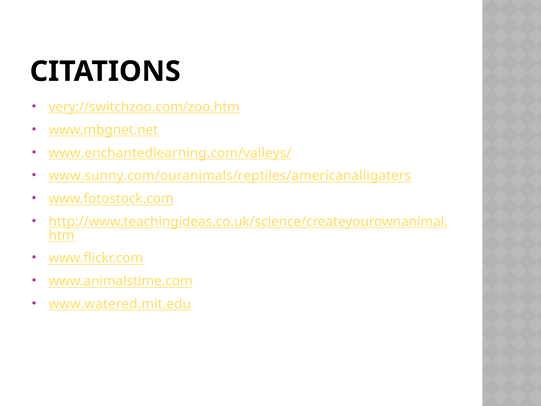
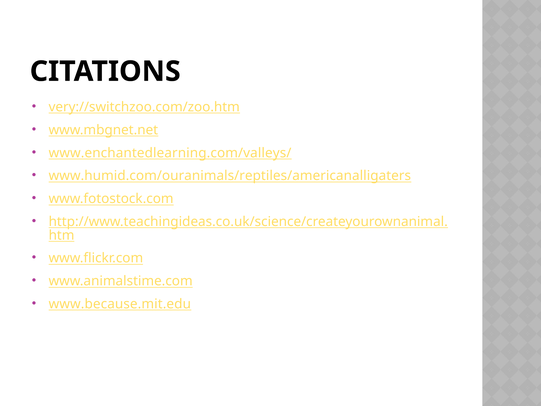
www.sunny.com/ouranimals/reptiles/americanalligaters: www.sunny.com/ouranimals/reptiles/americanalligaters -> www.humid.com/ouranimals/reptiles/americanalligaters
www.watered.mit.edu: www.watered.mit.edu -> www.because.mit.edu
